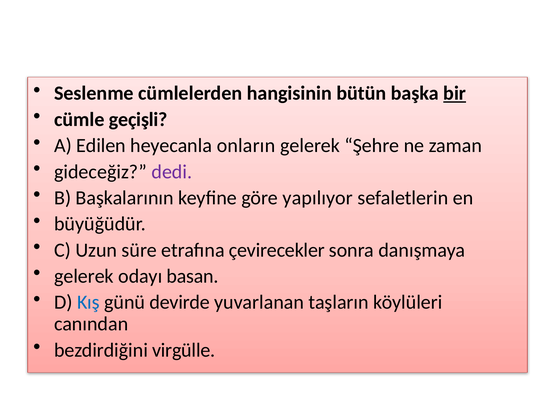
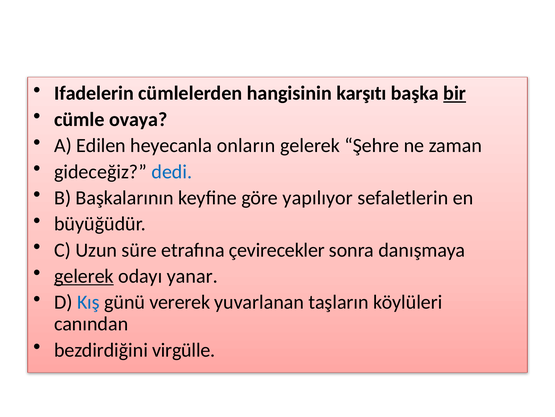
Seslenme: Seslenme -> Ifadelerin
bütün: bütün -> karşıtı
geçişli: geçişli -> ovaya
dedi colour: purple -> blue
gelerek at (84, 276) underline: none -> present
basan: basan -> yanar
devirde: devirde -> vererek
